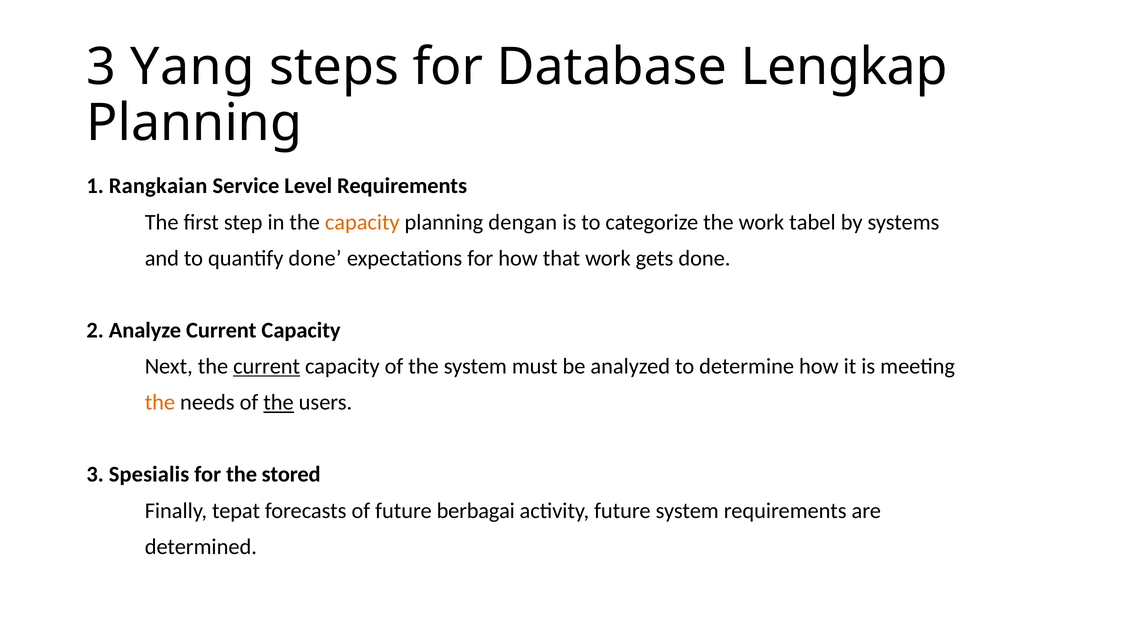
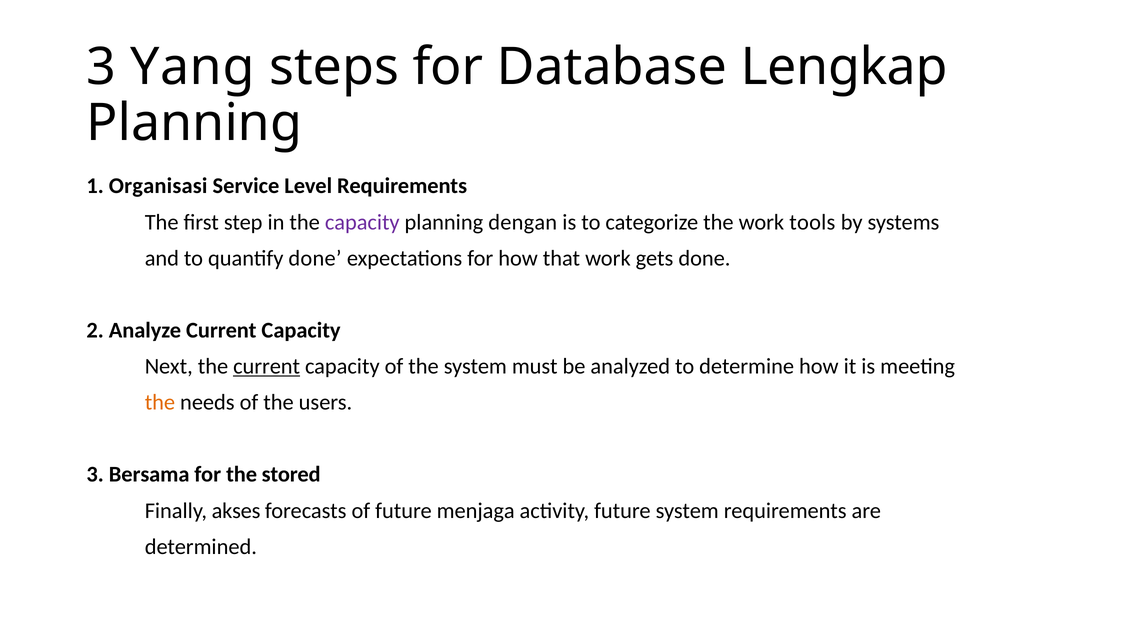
Rangkaian: Rangkaian -> Organisasi
capacity at (362, 222) colour: orange -> purple
tabel: tabel -> tools
the at (279, 402) underline: present -> none
Spesialis: Spesialis -> Bersama
tepat: tepat -> akses
berbagai: berbagai -> menjaga
